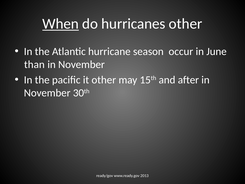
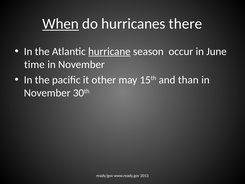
hurricanes other: other -> there
hurricane underline: none -> present
than: than -> time
after: after -> than
